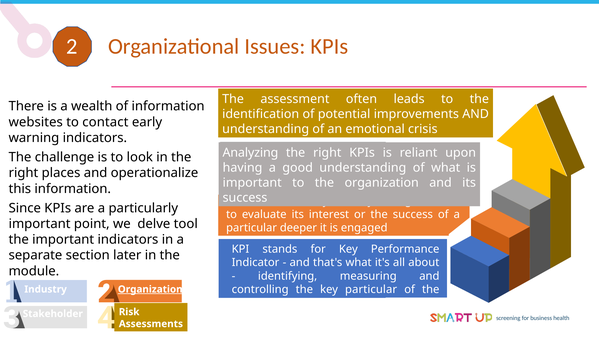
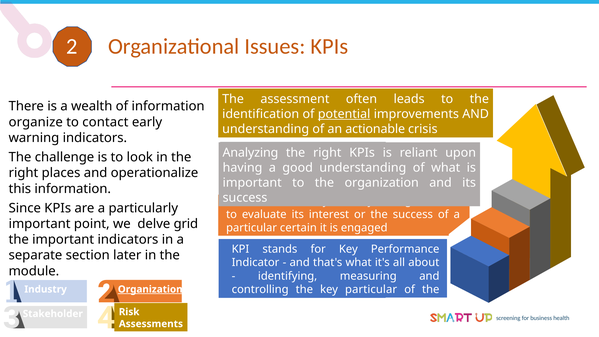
potential underline: none -> present
websites: websites -> organize
emotional: emotional -> actionable
tool: tool -> grid
deeper: deeper -> certain
